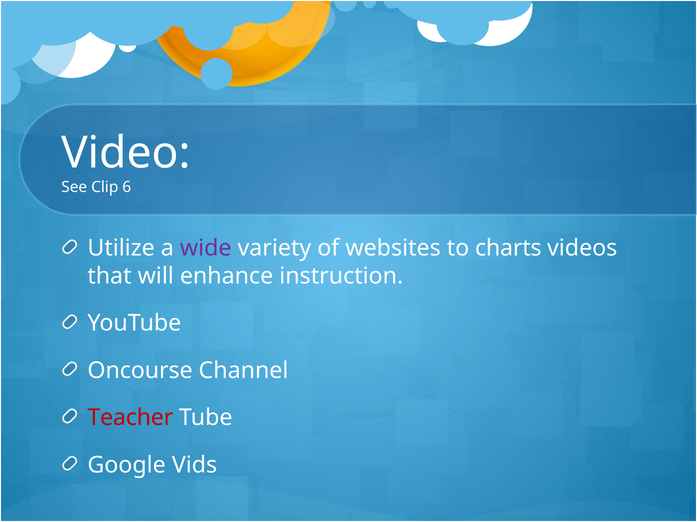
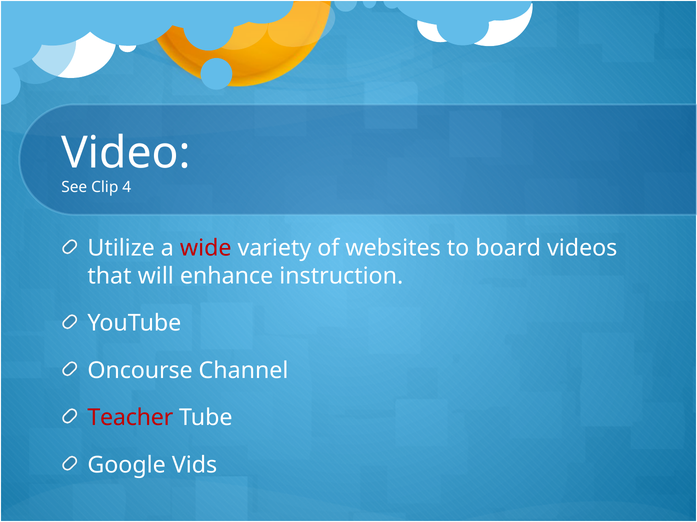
6: 6 -> 4
wide colour: purple -> red
charts: charts -> board
